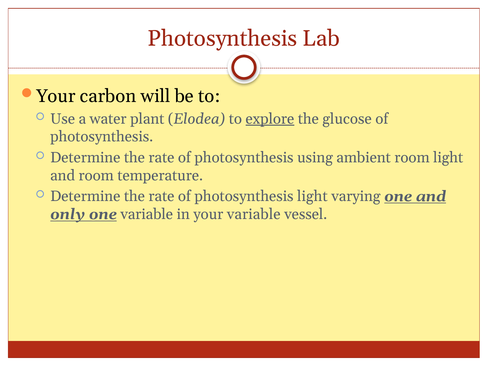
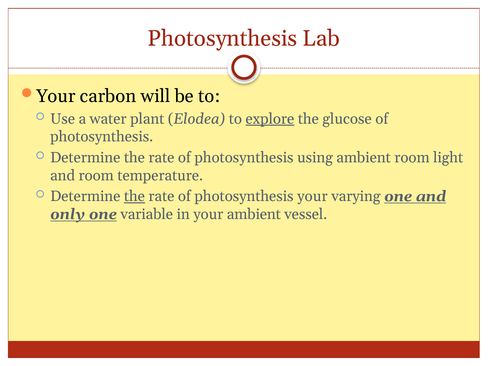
the at (134, 196) underline: none -> present
photosynthesis light: light -> your
your variable: variable -> ambient
